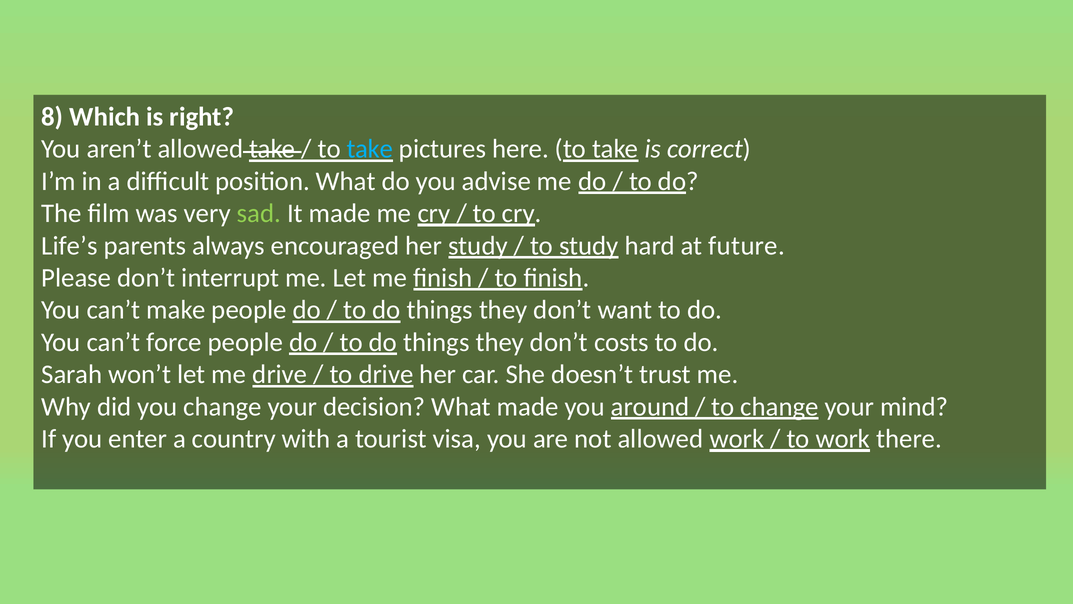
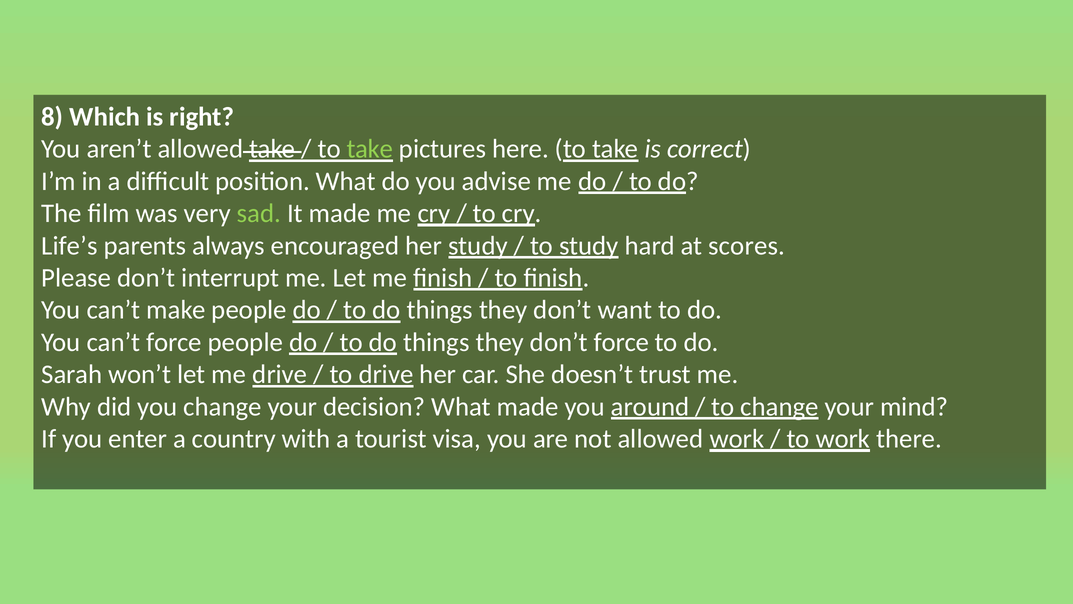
take at (370, 149) colour: light blue -> light green
future: future -> scores
don’t costs: costs -> force
